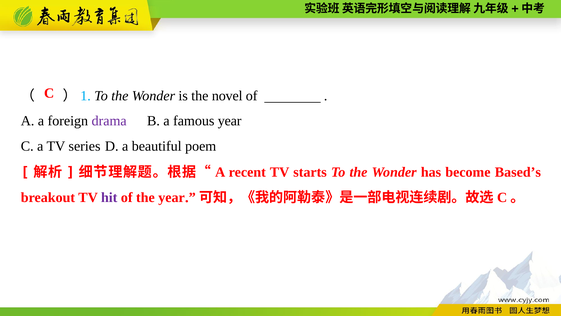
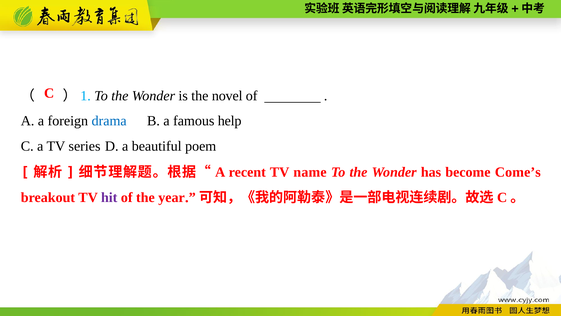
drama colour: purple -> blue
famous year: year -> help
starts: starts -> name
Based’s: Based’s -> Come’s
